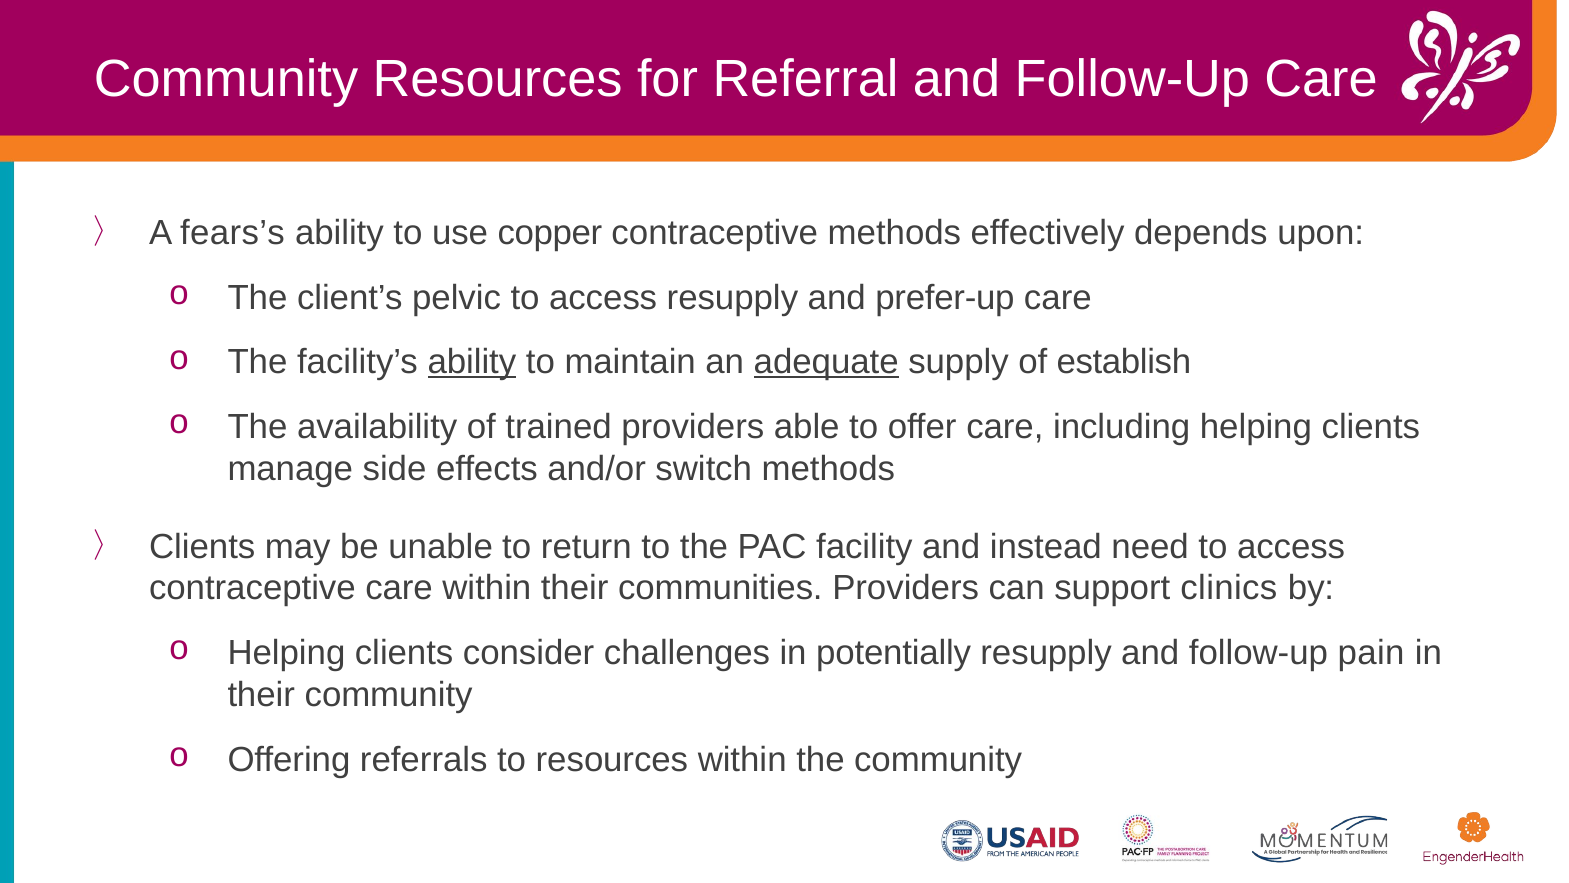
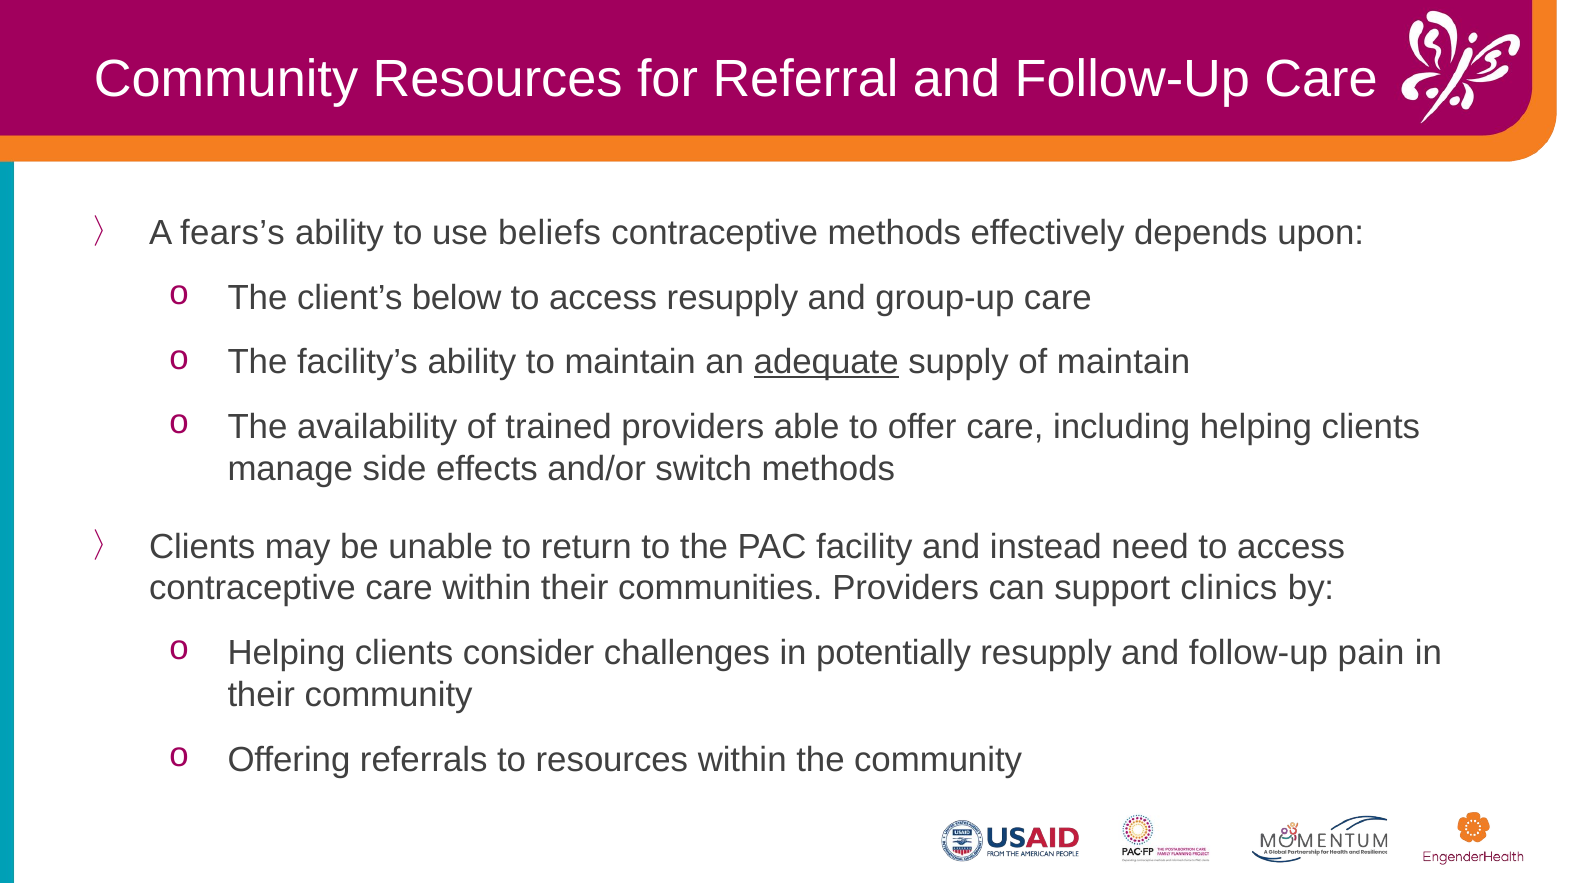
copper: copper -> beliefs
pelvic: pelvic -> below
prefer-up: prefer-up -> group-up
ability at (472, 362) underline: present -> none
of establish: establish -> maintain
